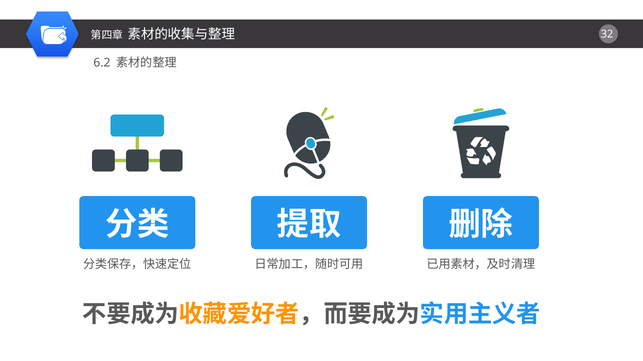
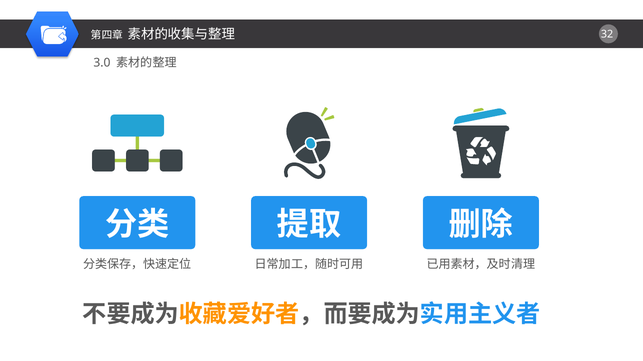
6.2: 6.2 -> 3.0
